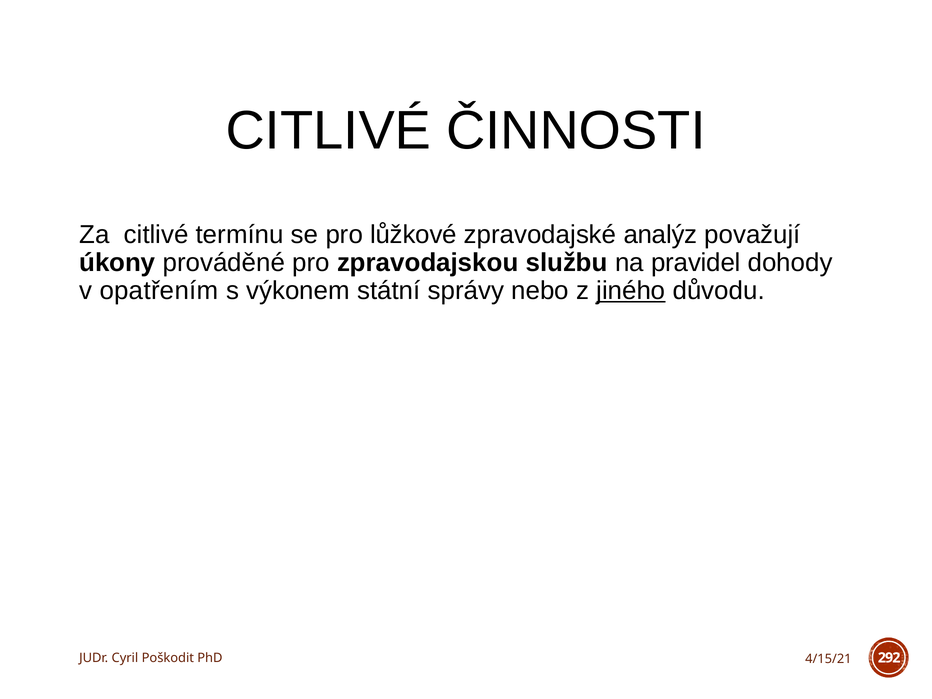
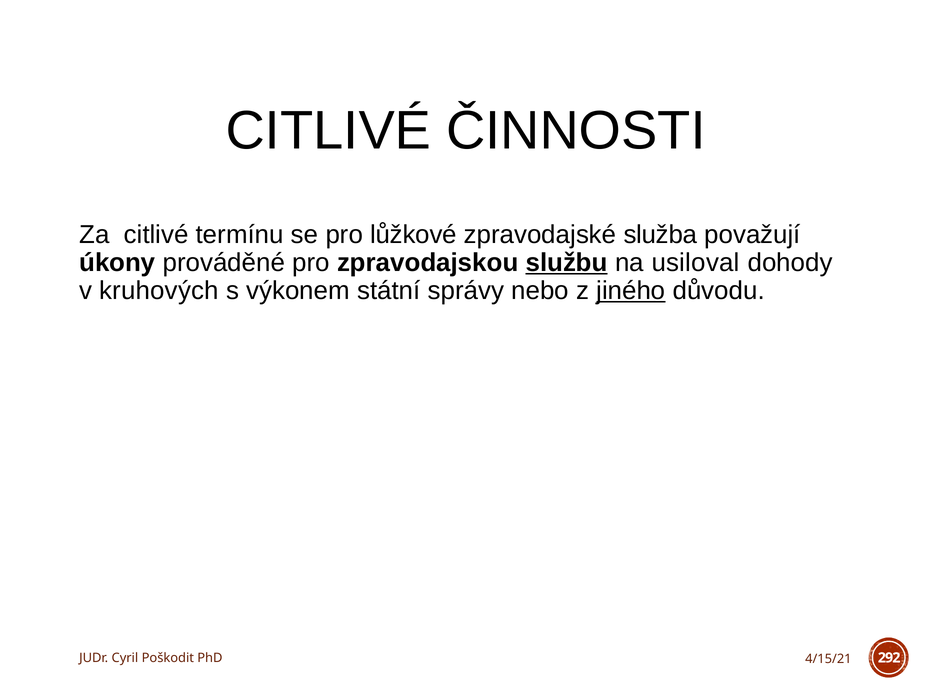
analýz: analýz -> služba
službu underline: none -> present
pravidel: pravidel -> usiloval
opatřením: opatřením -> kruhových
